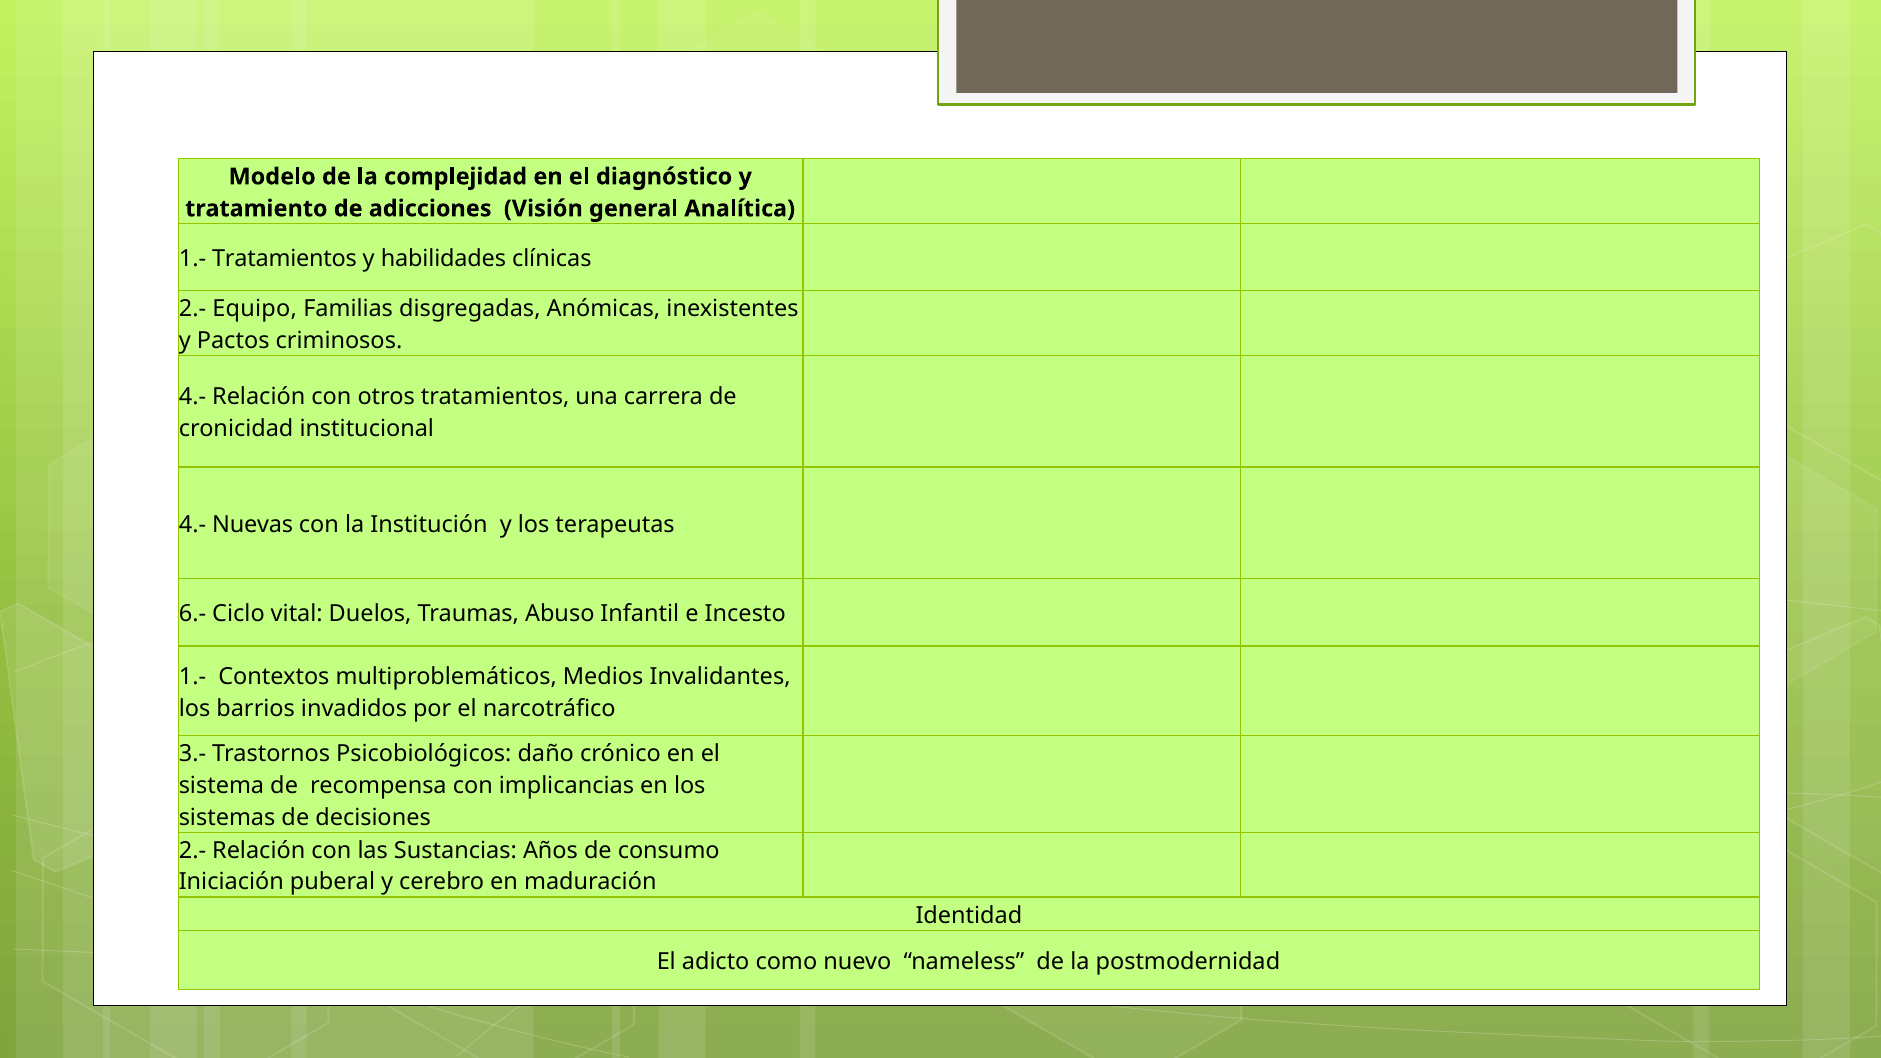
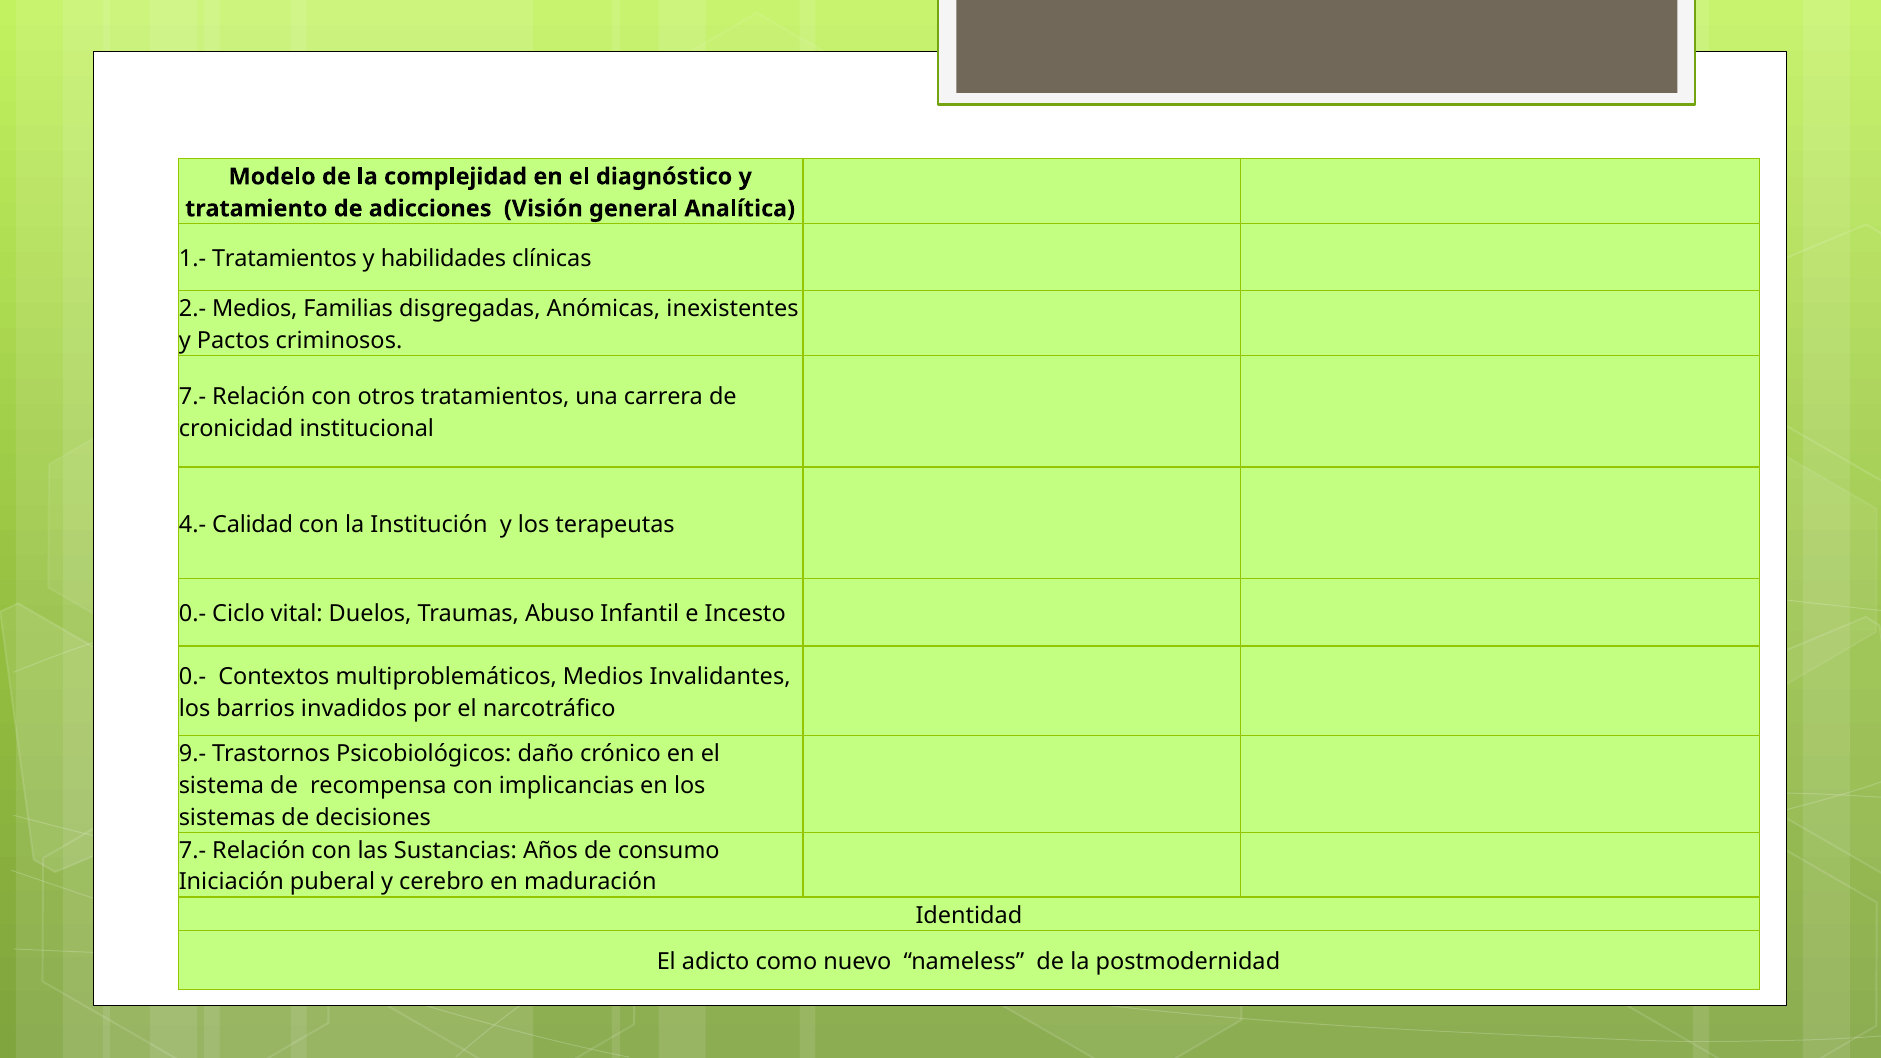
2.- Equipo: Equipo -> Medios
4.- at (193, 397): 4.- -> 7.-
Nuevas: Nuevas -> Calidad
6.- at (193, 614): 6.- -> 0.-
1.- at (193, 677): 1.- -> 0.-
3.-: 3.- -> 9.-
2.- at (193, 850): 2.- -> 7.-
